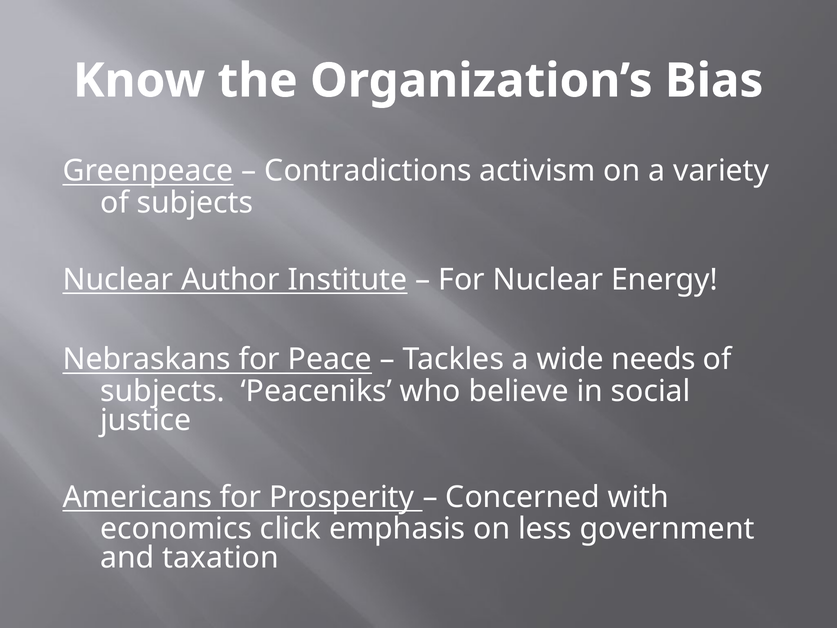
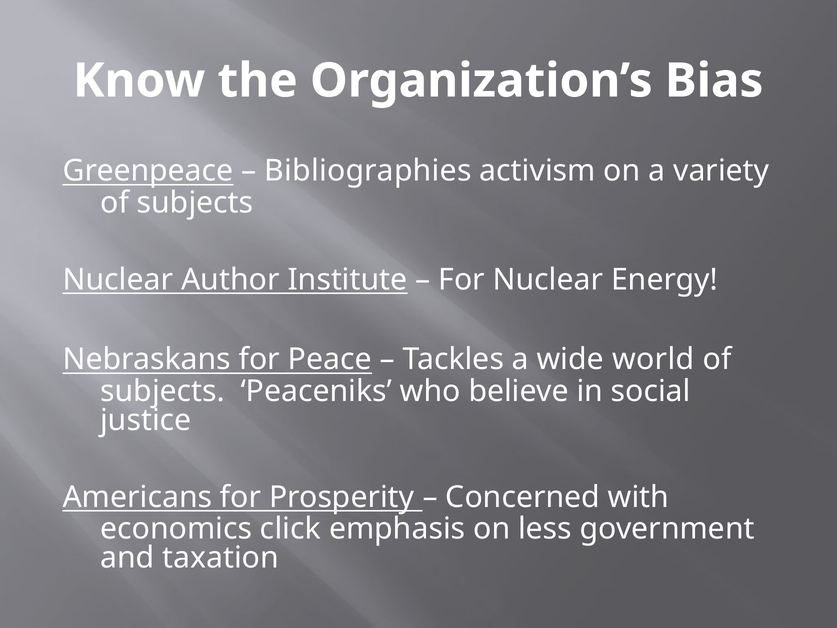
Contradictions: Contradictions -> Bibliographies
needs: needs -> world
